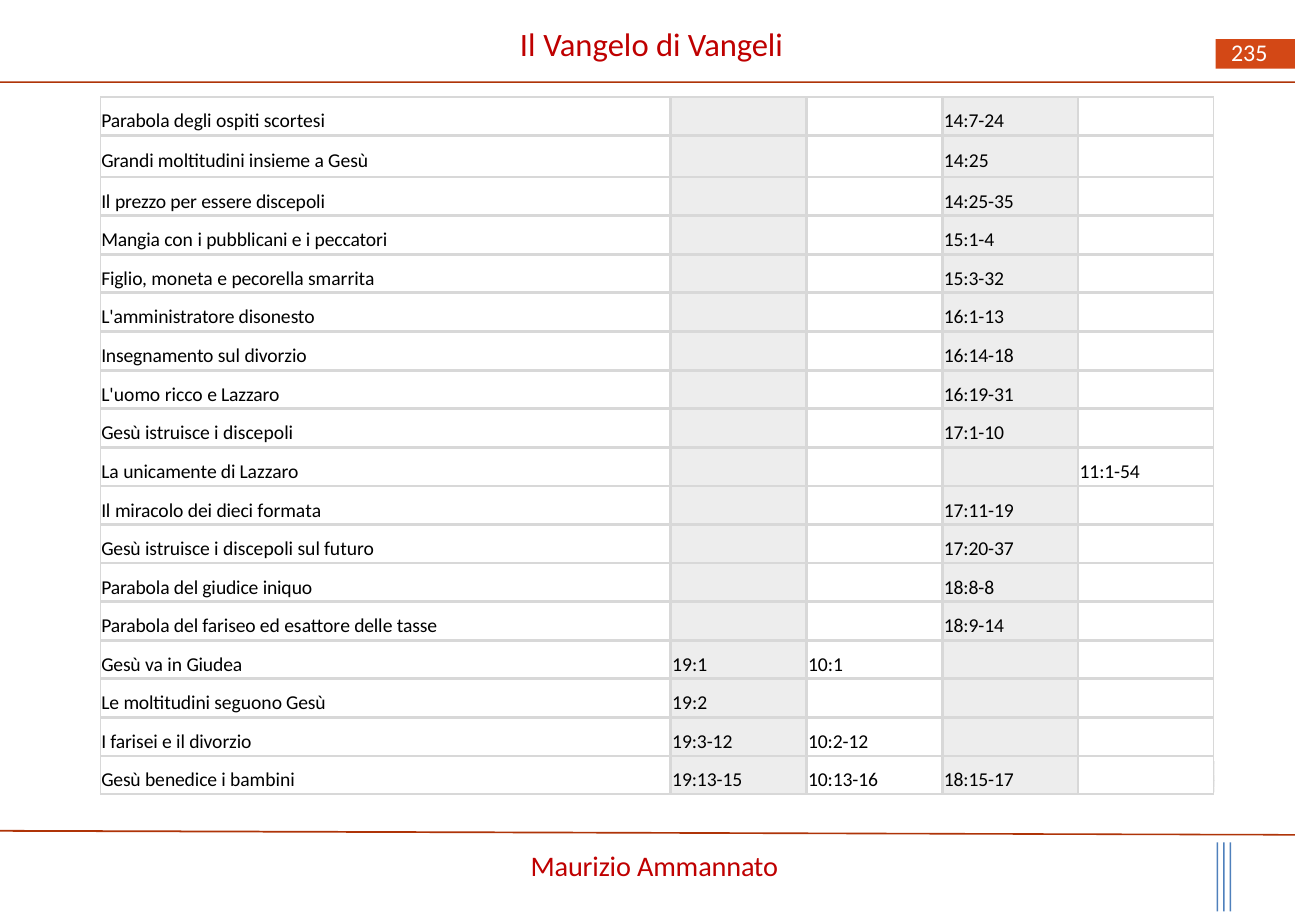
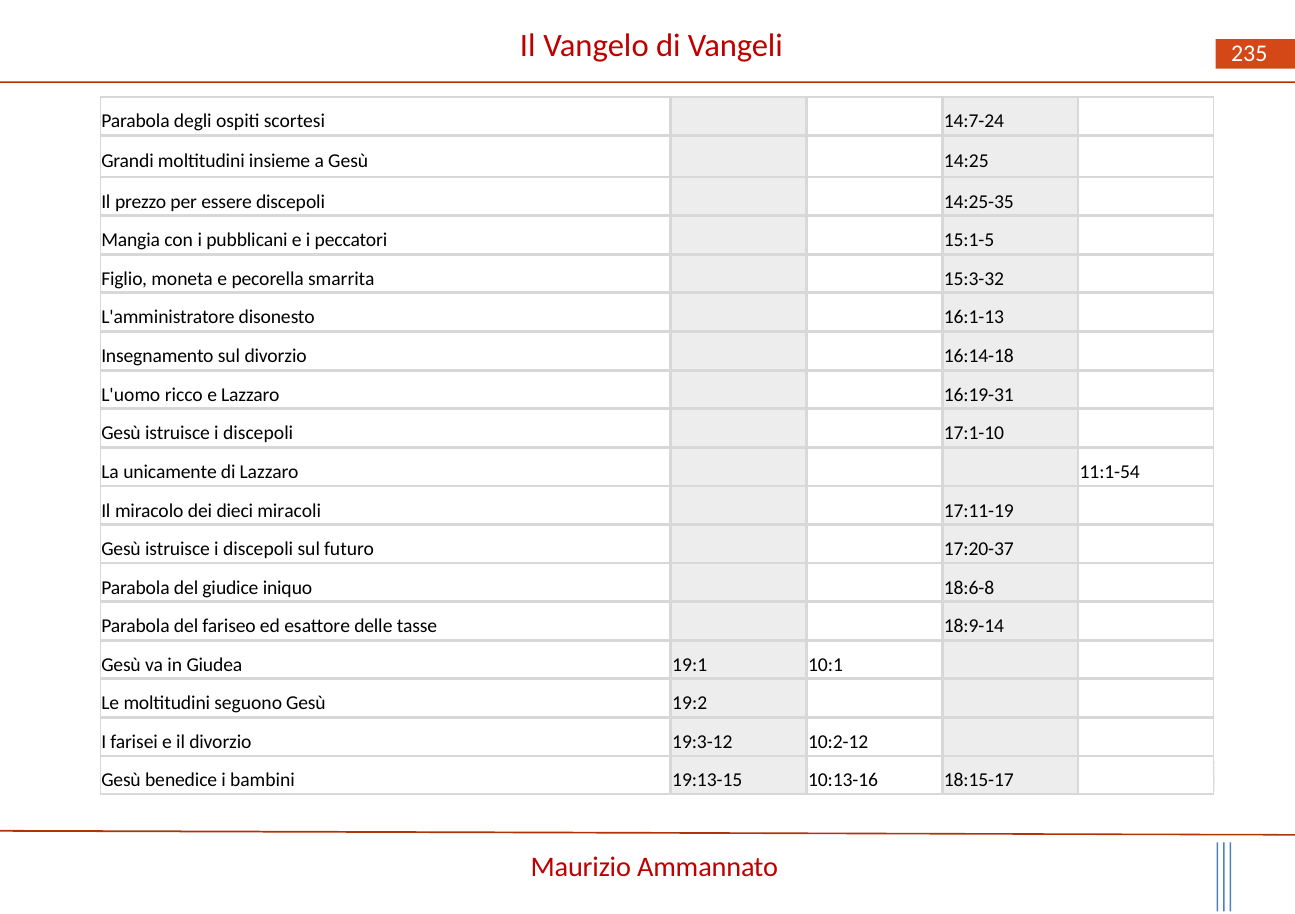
15:1-4: 15:1-4 -> 15:1-5
formata: formata -> miracoli
18:8-8: 18:8-8 -> 18:6-8
